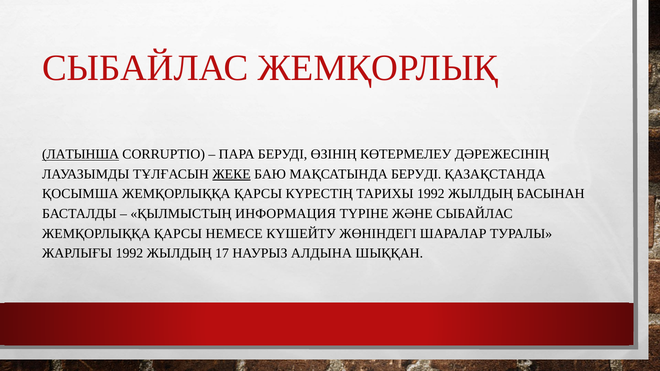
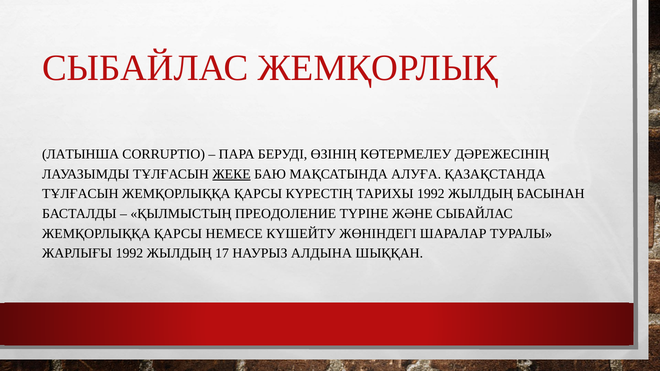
ЛАТЫНША underline: present -> none
МАҚСАТЫНДА БЕРУДІ: БЕРУДІ -> АЛУҒА
ҚОСЫМША at (80, 194): ҚОСЫМША -> ТҰЛҒАСЫН
ИНФОРМАЦИЯ: ИНФОРМАЦИЯ -> ПРЕОДОЛЕНИЕ
